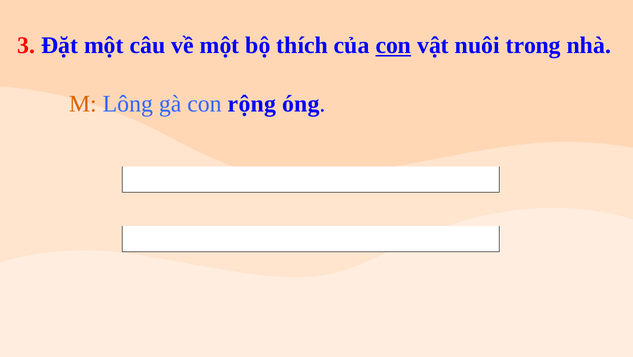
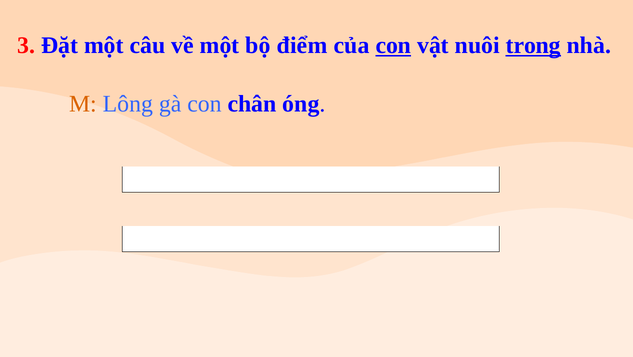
thích: thích -> điểm
trong underline: none -> present
rộng: rộng -> chân
